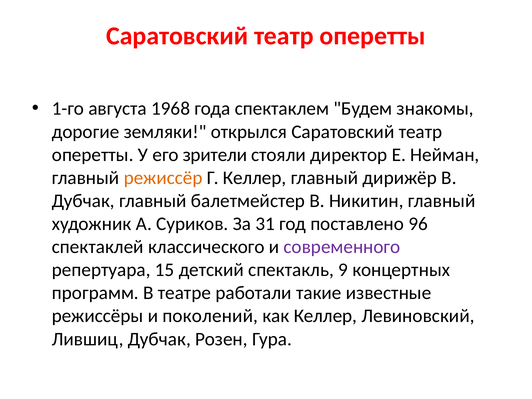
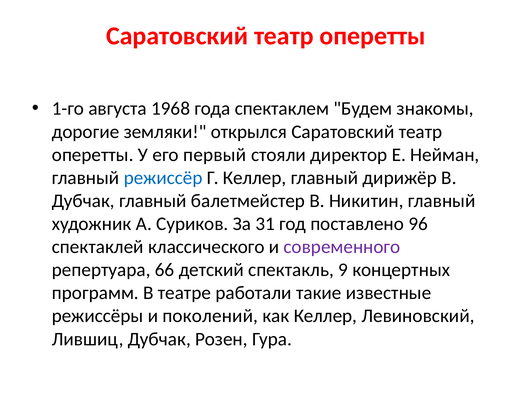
зрители: зрители -> первый
режиссёр colour: orange -> blue
15: 15 -> 66
